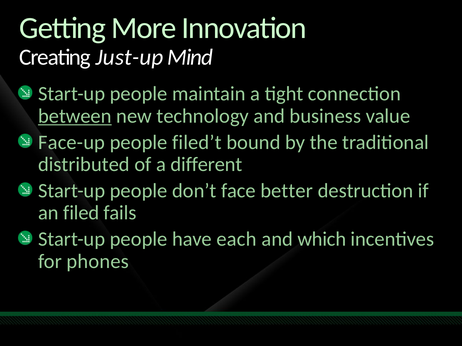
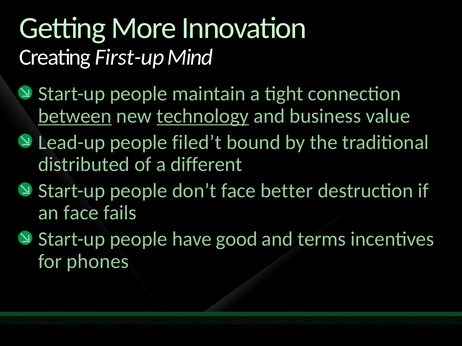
Just-up: Just-up -> First-up
technology underline: none -> present
Face-up: Face-up -> Lead-up
an filed: filed -> face
each: each -> good
which: which -> terms
